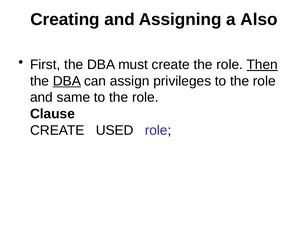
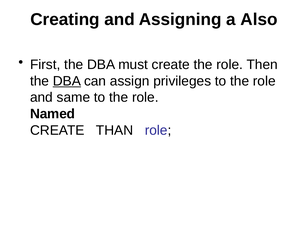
Then underline: present -> none
Clause: Clause -> Named
USED: USED -> THAN
